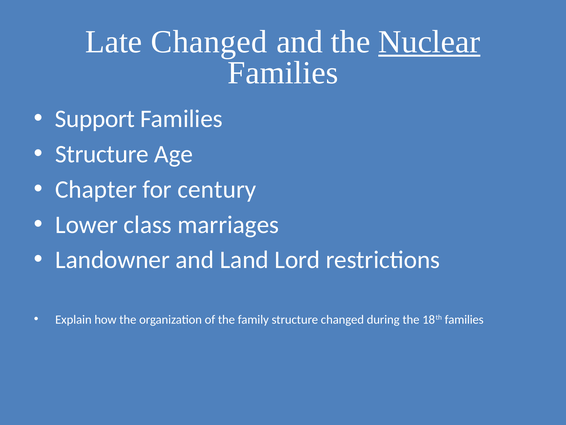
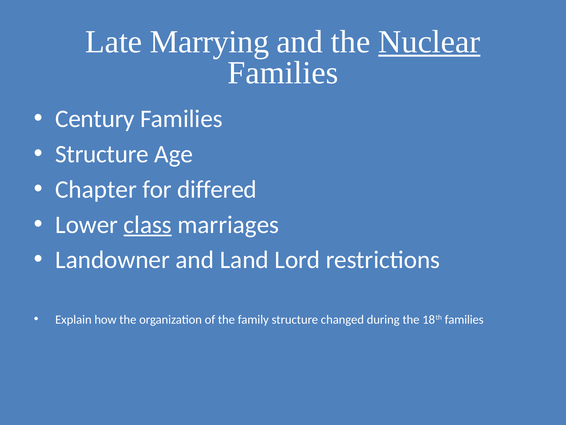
Late Changed: Changed -> Marrying
Support: Support -> Century
century: century -> differed
class underline: none -> present
